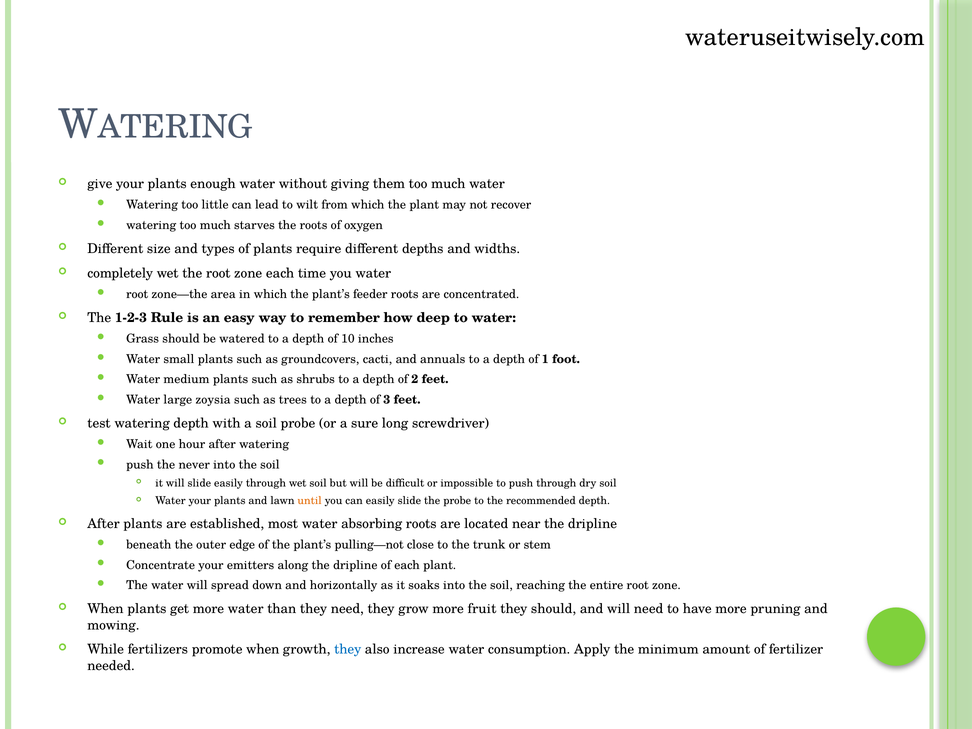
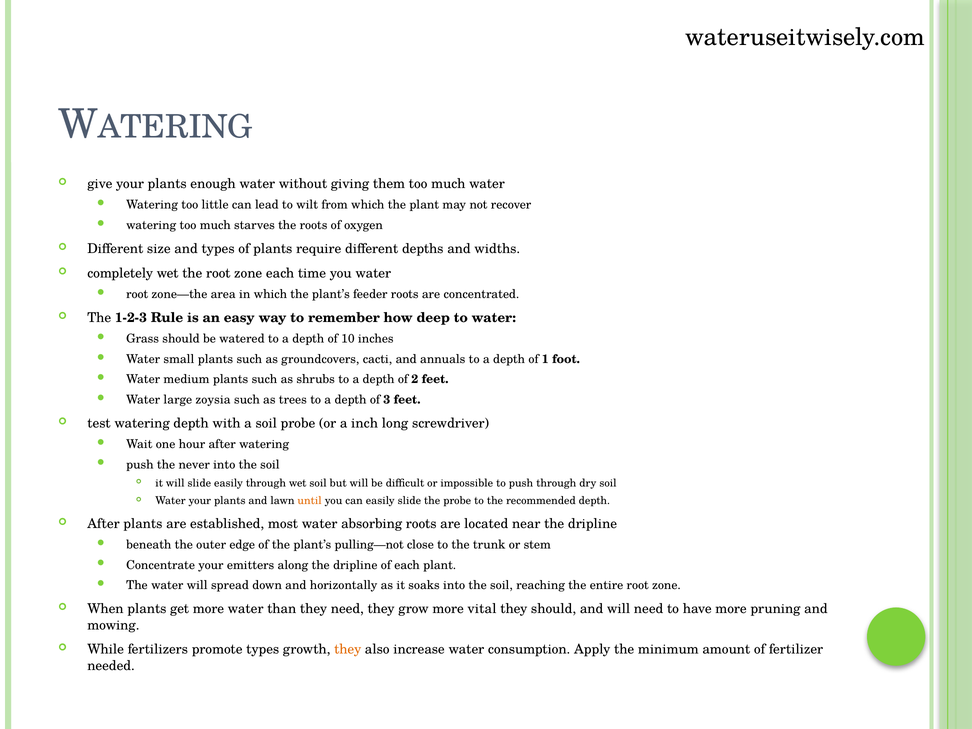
sure: sure -> inch
fruit: fruit -> vital
promote when: when -> types
they at (348, 649) colour: blue -> orange
